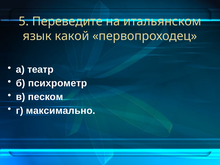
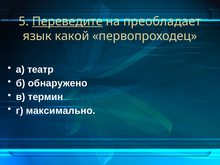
Переведите underline: none -> present
итальянском: итальянском -> преобладает
психрометр: психрометр -> обнаружено
песком: песком -> термин
